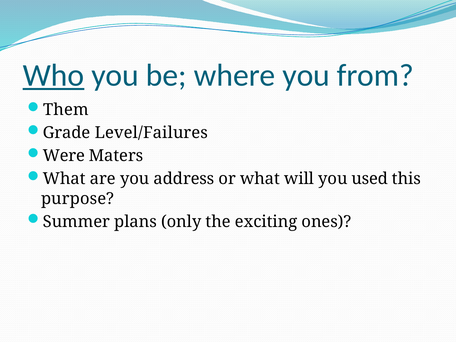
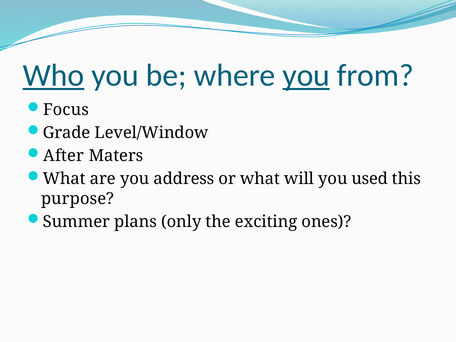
you at (306, 75) underline: none -> present
Them: Them -> Focus
Level/Failures: Level/Failures -> Level/Window
Were: Were -> After
